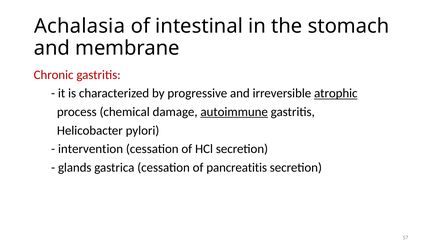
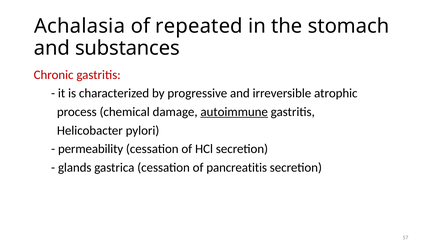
intestinal: intestinal -> repeated
membrane: membrane -> substances
atrophic underline: present -> none
intervention: intervention -> permeability
